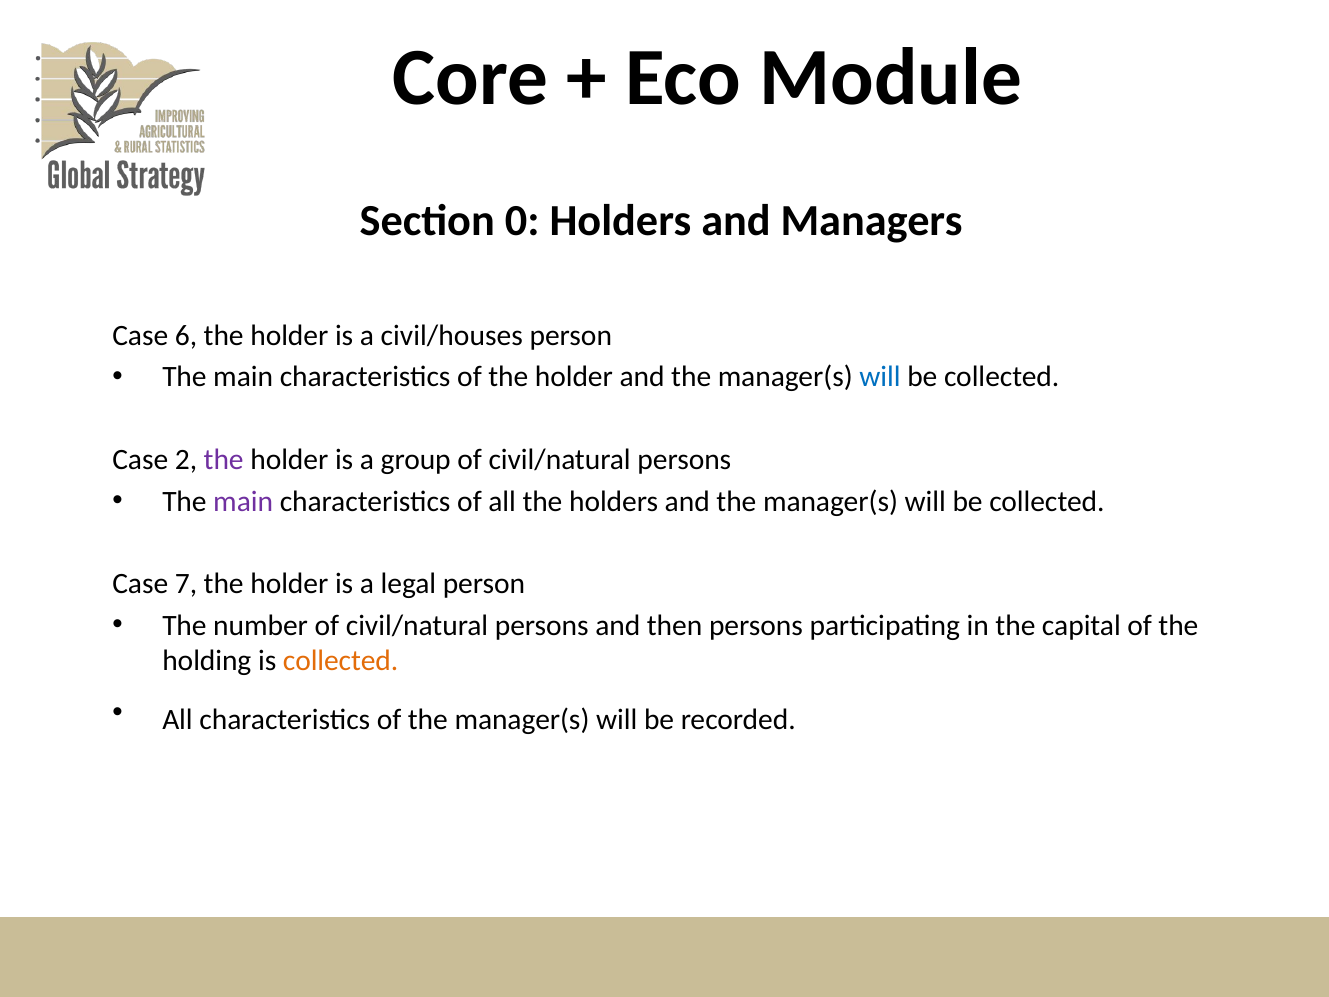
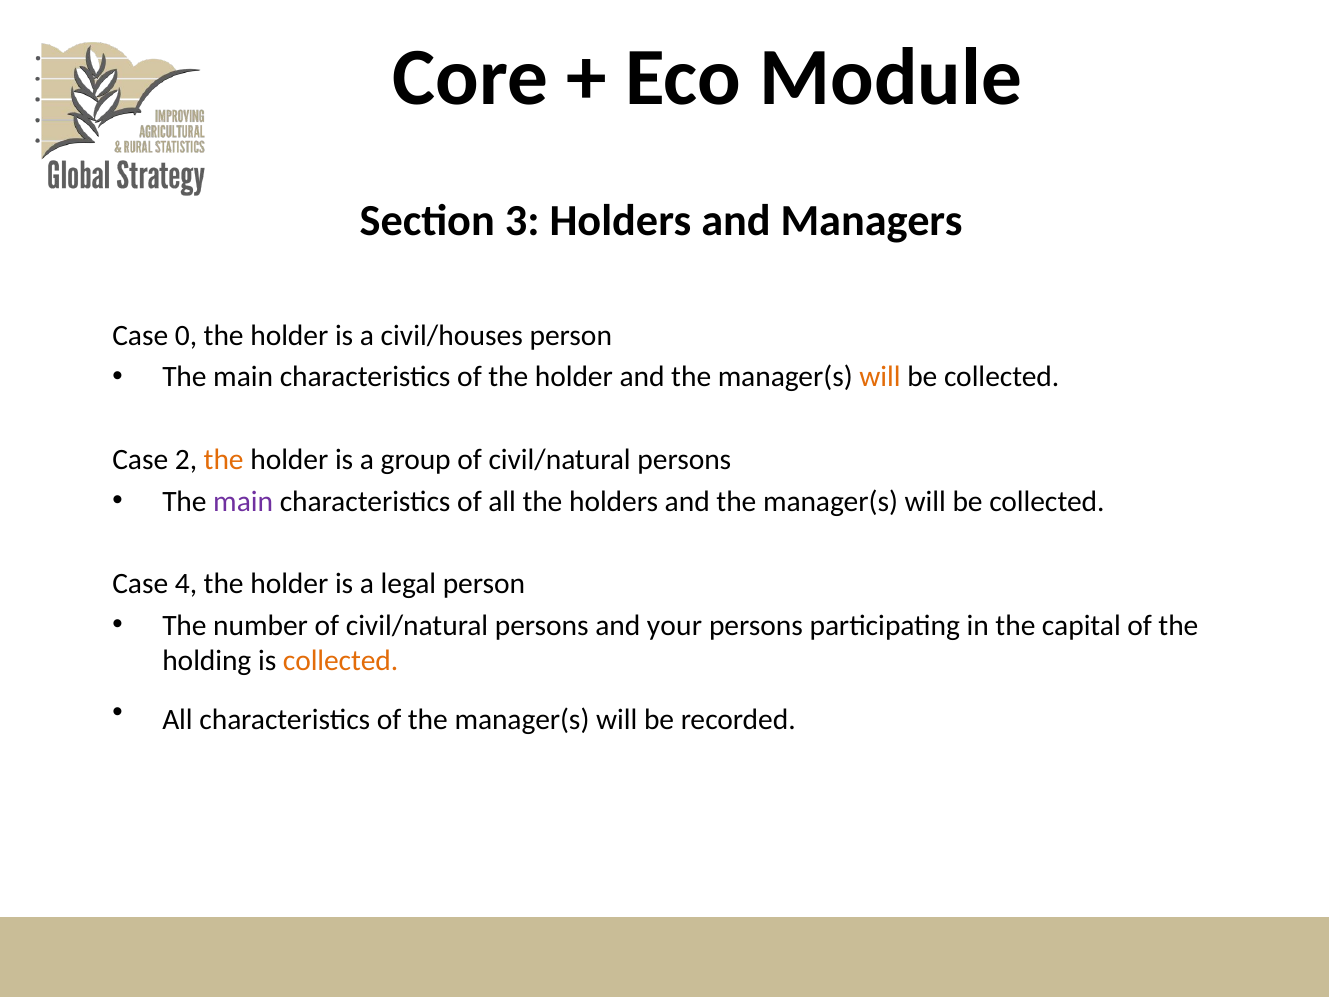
0: 0 -> 3
6: 6 -> 0
will at (880, 377) colour: blue -> orange
the at (224, 460) colour: purple -> orange
7: 7 -> 4
then: then -> your
